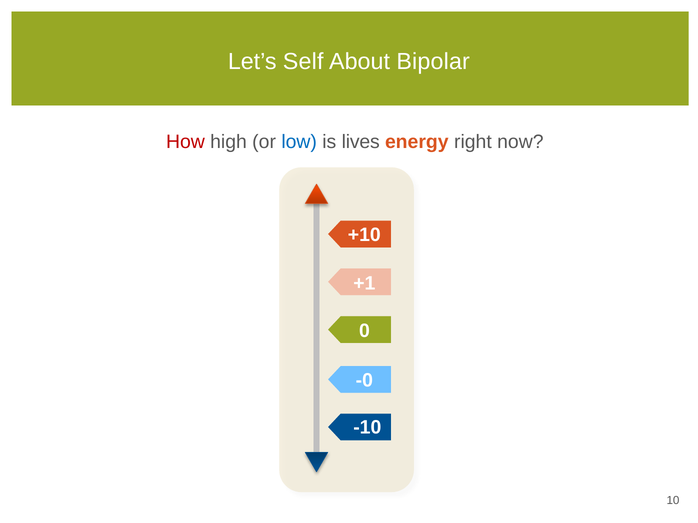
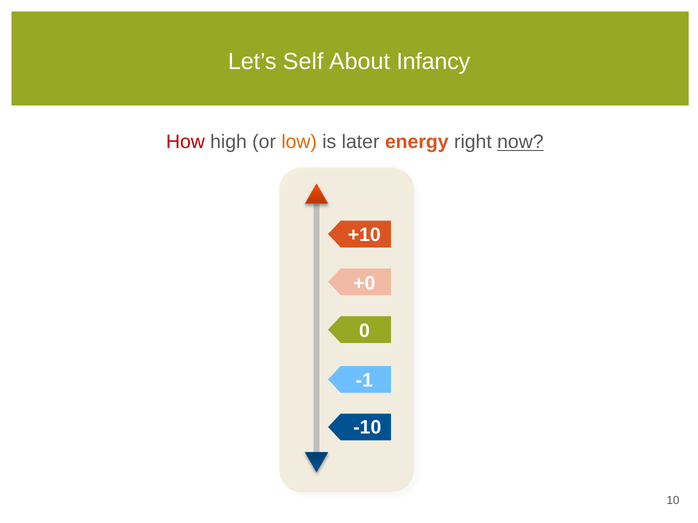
Bipolar: Bipolar -> Infancy
low colour: blue -> orange
lives: lives -> later
now underline: none -> present
+1: +1 -> +0
-0: -0 -> -1
